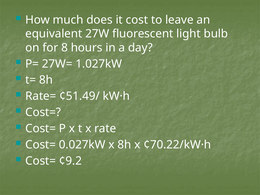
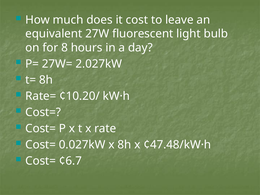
1.027kW: 1.027kW -> 2.027kW
¢51.49/: ¢51.49/ -> ¢10.20/
¢70.22/kW·h: ¢70.22/kW·h -> ¢47.48/kW·h
¢9.2: ¢9.2 -> ¢6.7
